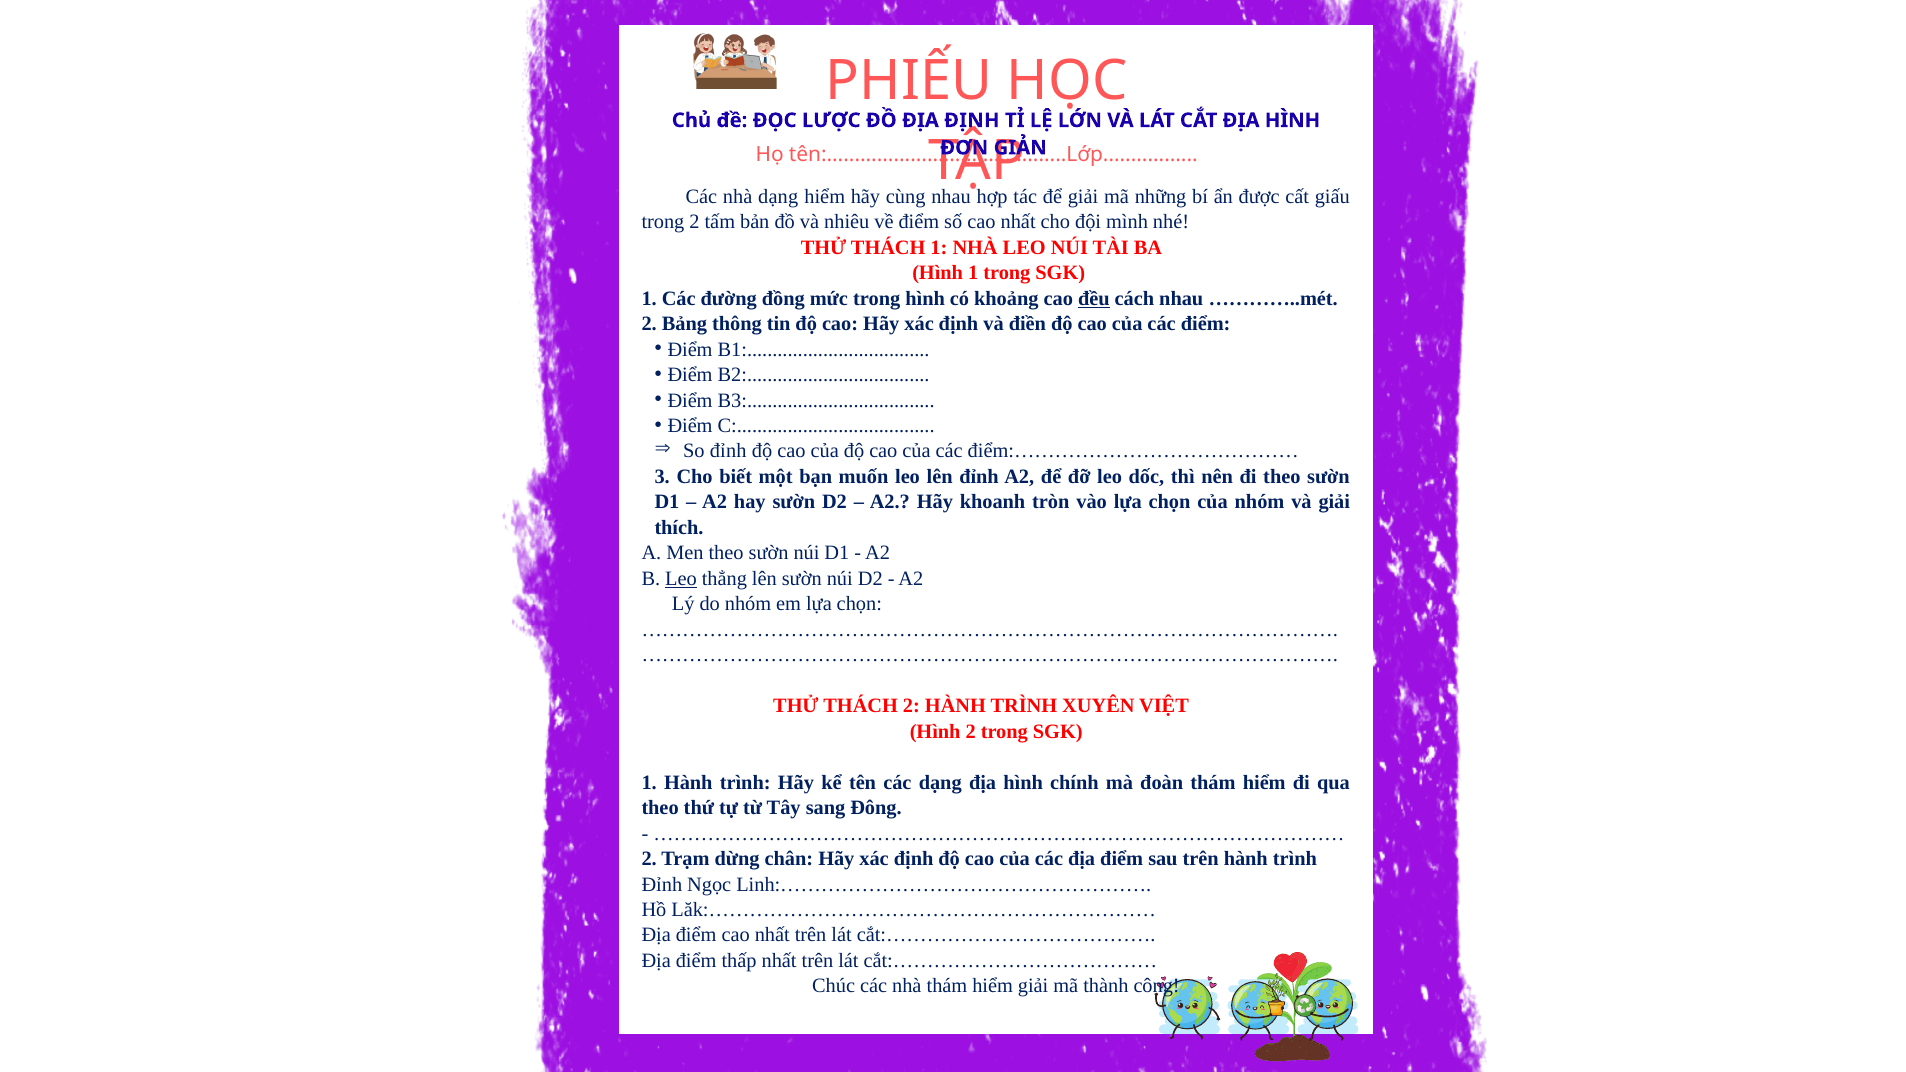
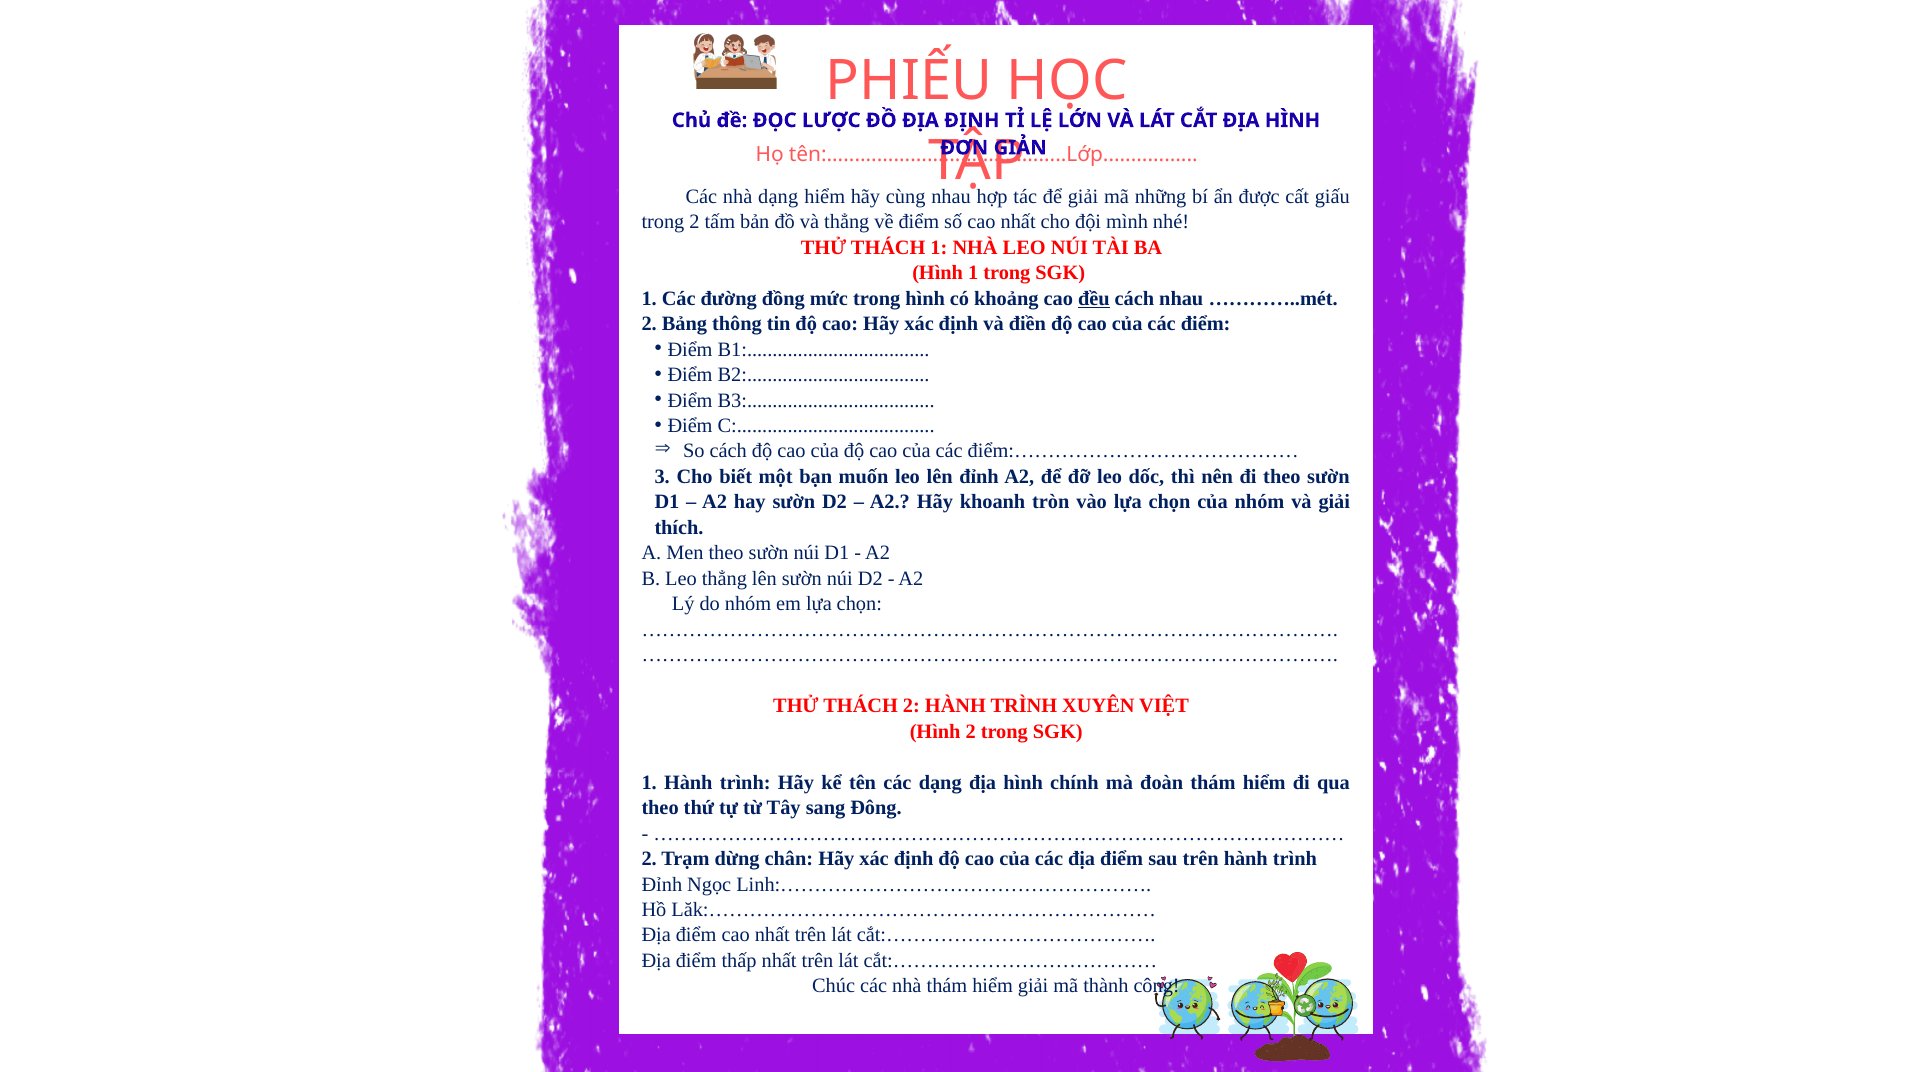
và nhiêu: nhiêu -> thẳng
So đỉnh: đỉnh -> cách
Leo at (681, 579) underline: present -> none
